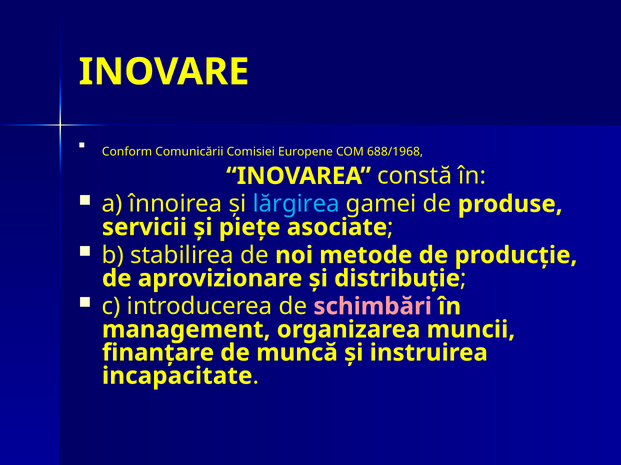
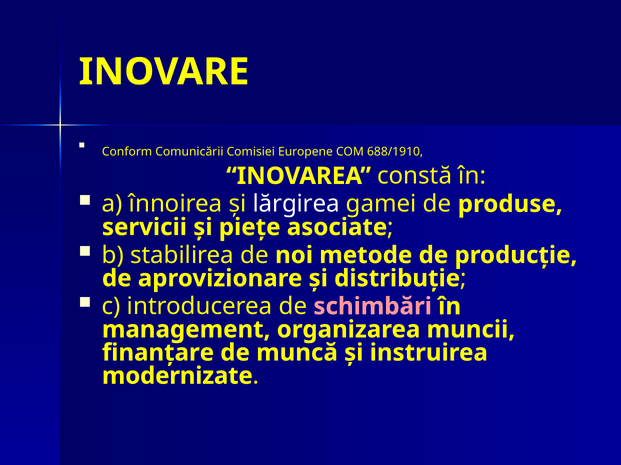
688/1968: 688/1968 -> 688/1910
lărgirea colour: light blue -> white
incapacitate: incapacitate -> modernizate
